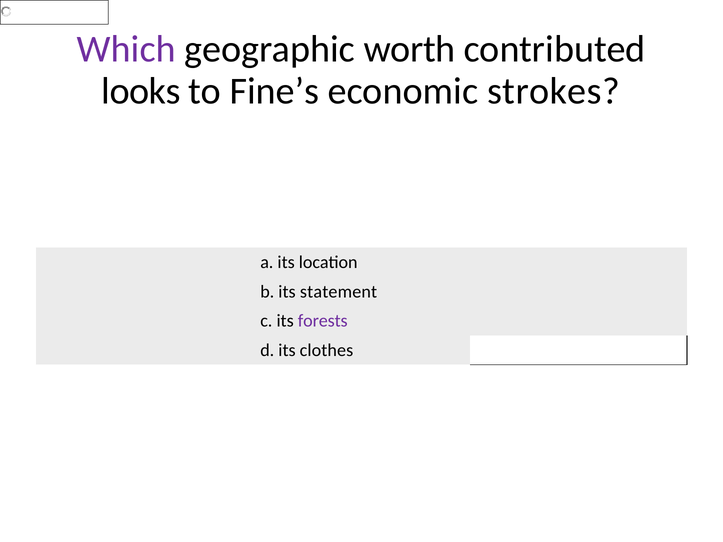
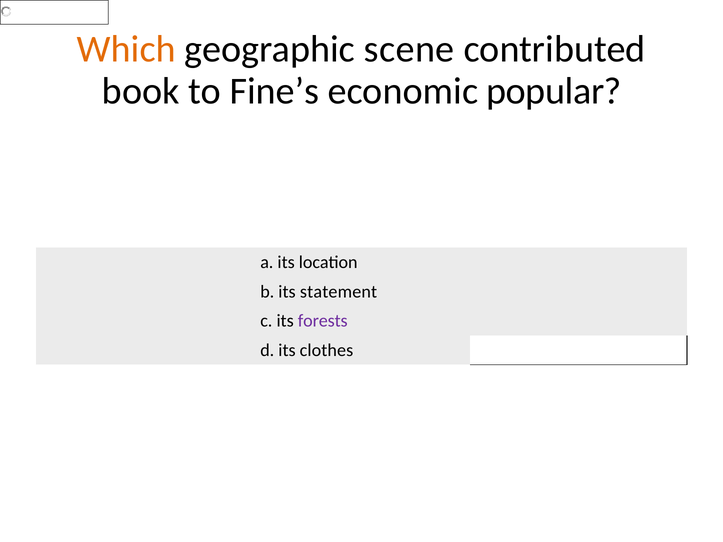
Which colour: purple -> orange
worth: worth -> scene
looks: looks -> book
strokes: strokes -> popular
